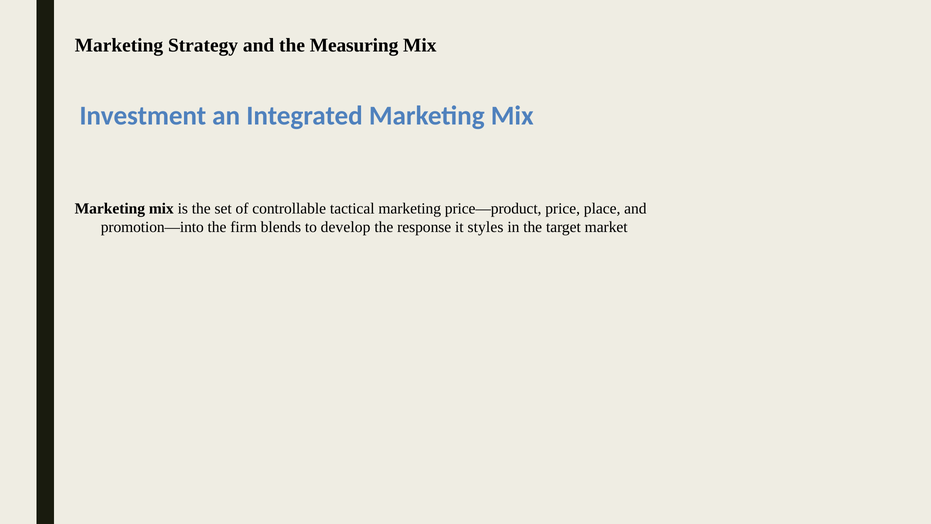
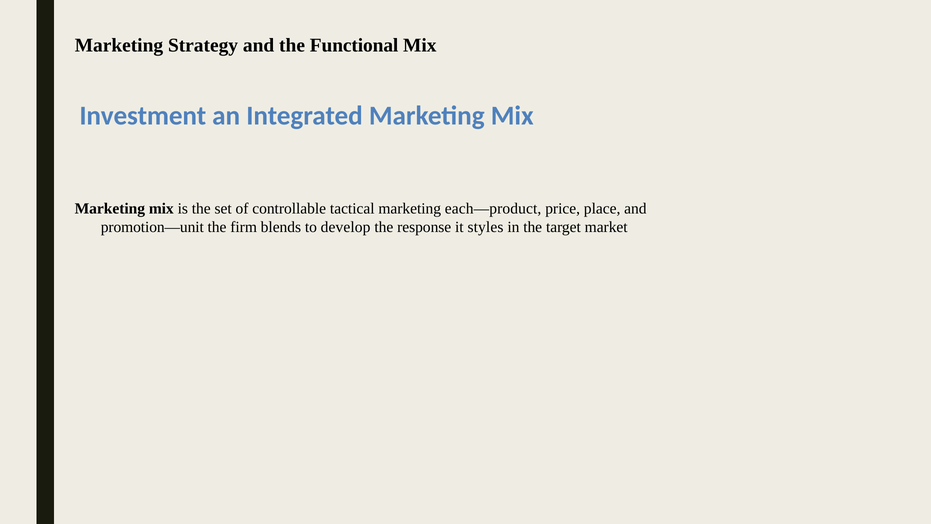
Measuring: Measuring -> Functional
price—product: price—product -> each—product
promotion—into: promotion—into -> promotion—unit
